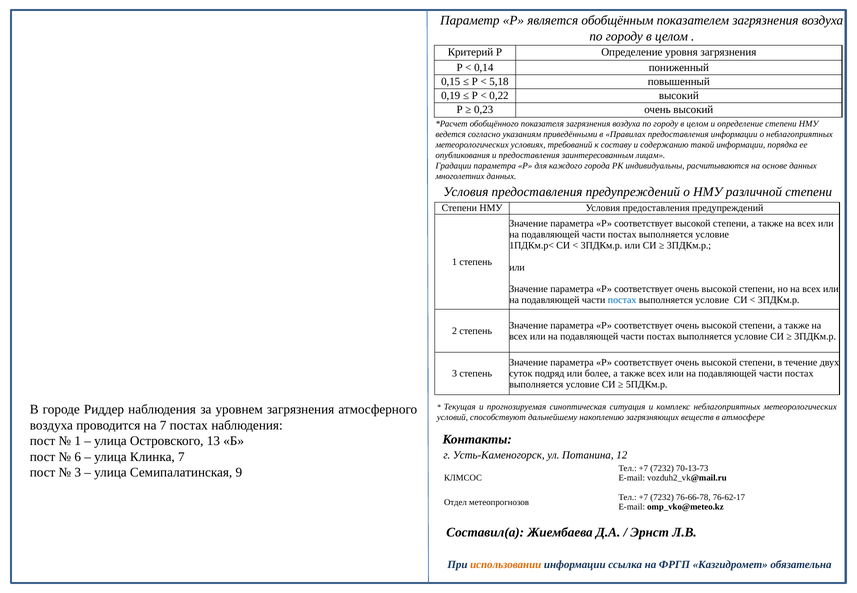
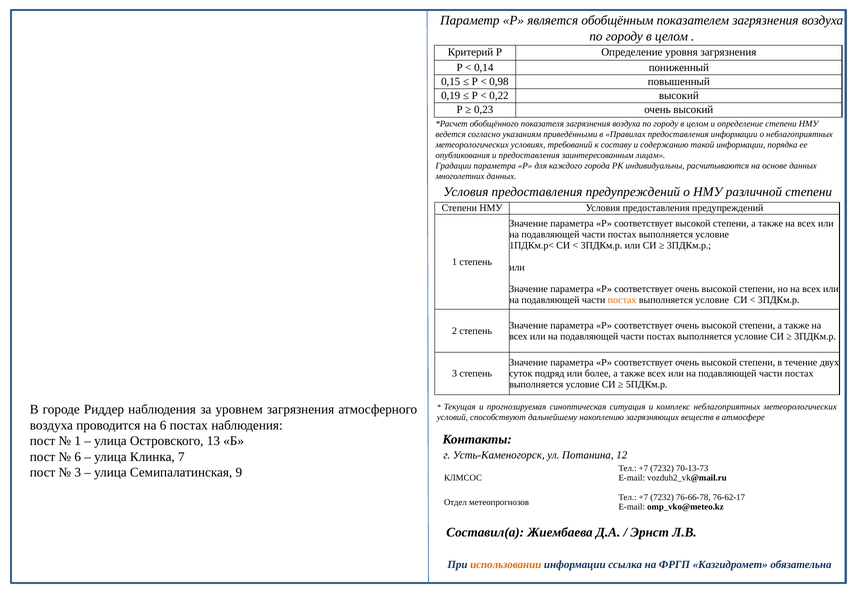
5,18: 5,18 -> 0,98
постах at (622, 300) colour: blue -> orange
на 7: 7 -> 6
